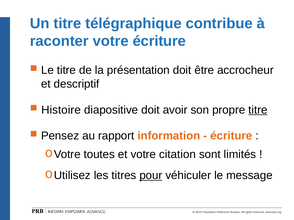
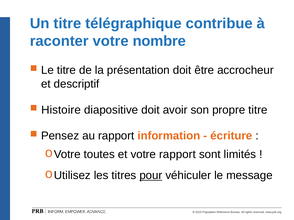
votre écriture: écriture -> nombre
titre at (258, 110) underline: present -> none
votre citation: citation -> rapport
